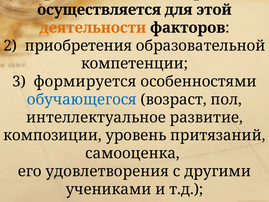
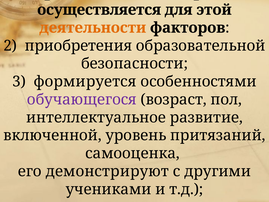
компетенции: компетенции -> безопасности
обучающегося colour: blue -> purple
композиции: композиции -> включенной
удовлетворения: удовлетворения -> демонстрируют
